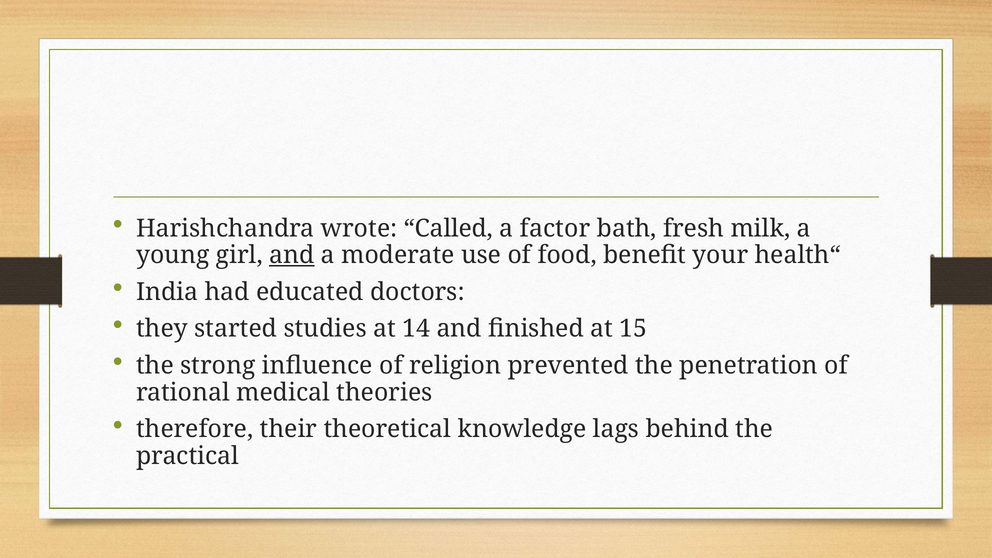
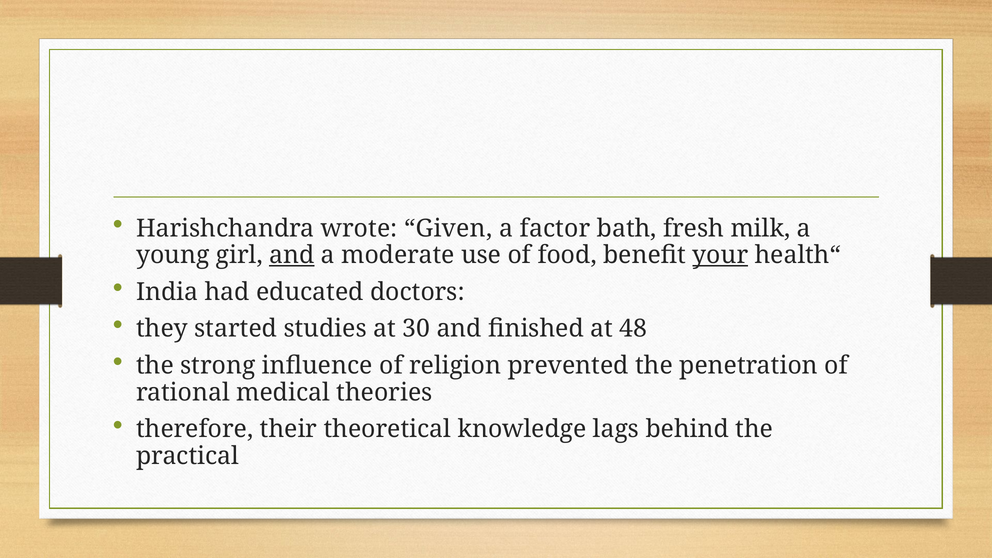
Called: Called -> Given
your underline: none -> present
14: 14 -> 30
15: 15 -> 48
